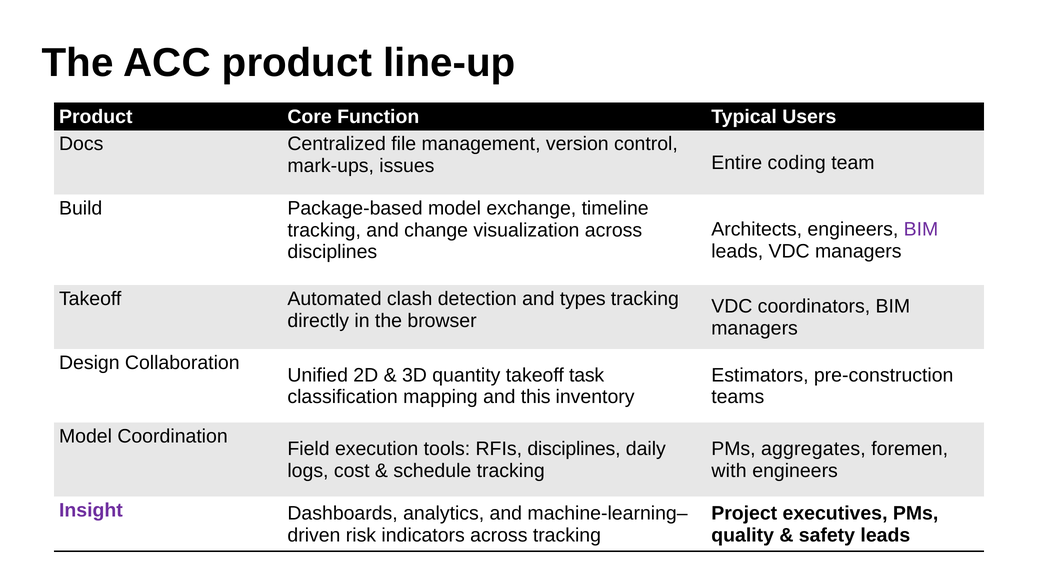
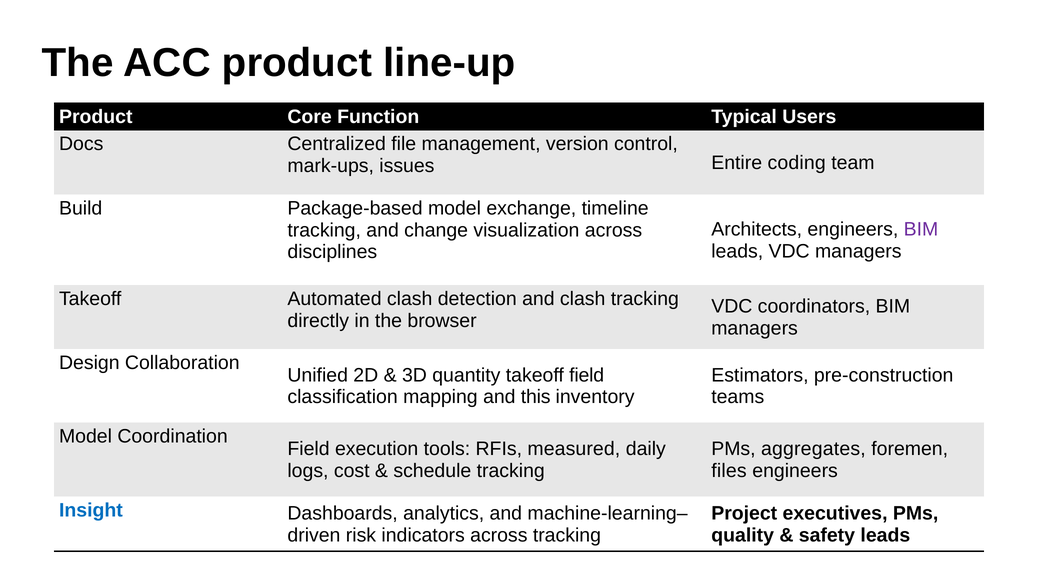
and types: types -> clash
takeoff task: task -> field
RFIs disciplines: disciplines -> measured
with: with -> files
Insight colour: purple -> blue
